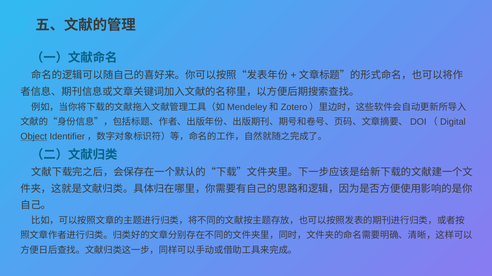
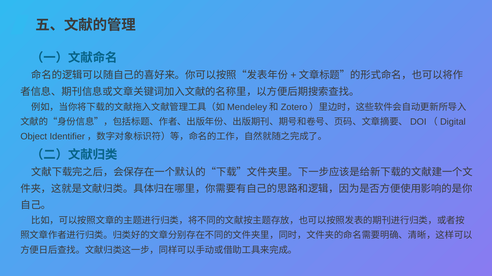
Object underline: present -> none
